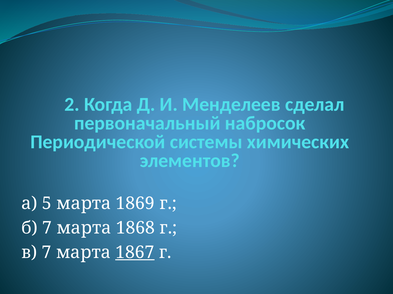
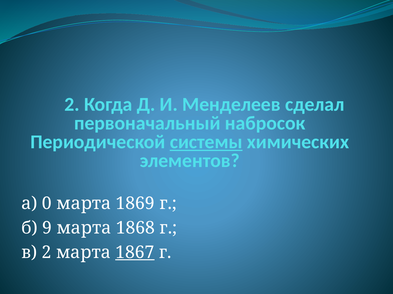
системы underline: none -> present
5: 5 -> 0
б 7: 7 -> 9
в 7: 7 -> 2
